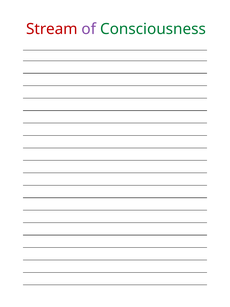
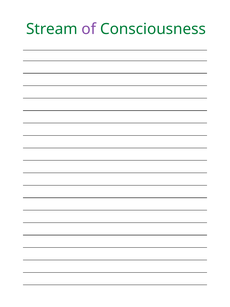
Stream colour: red -> green
